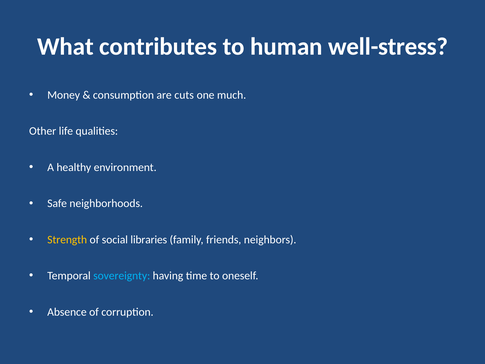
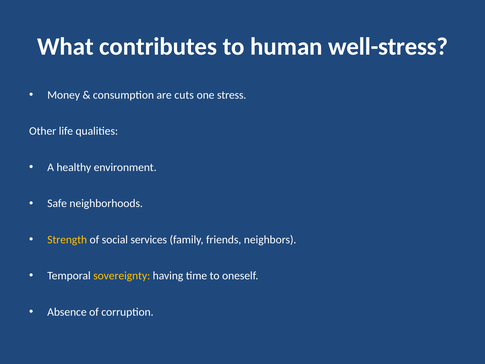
much: much -> stress
libraries: libraries -> services
sovereignty colour: light blue -> yellow
